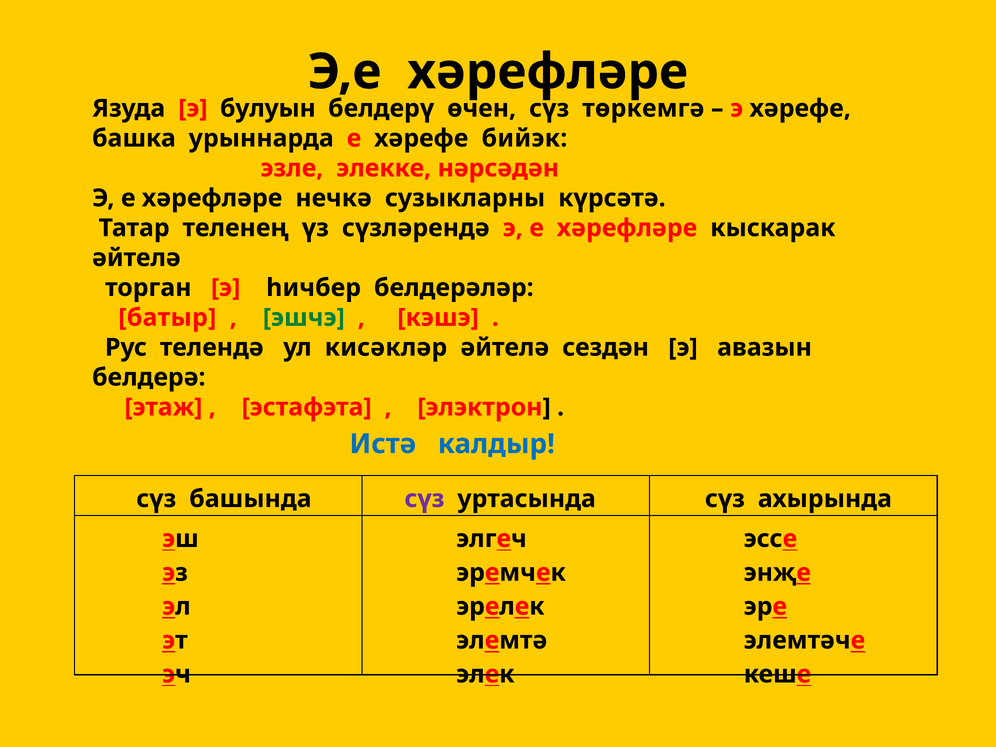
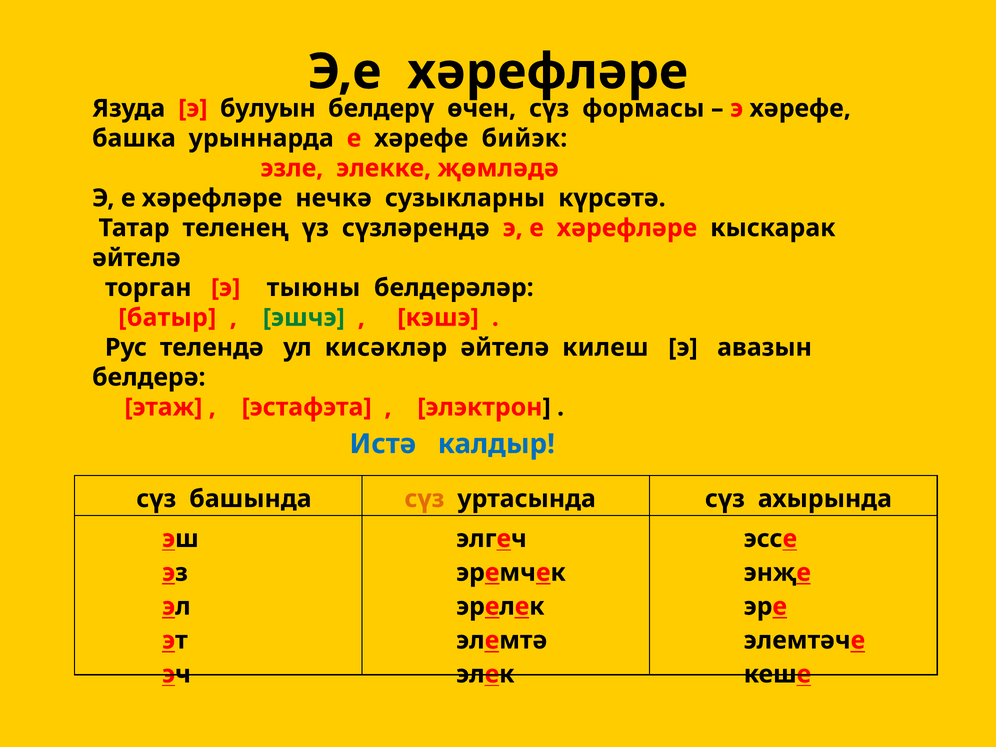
төркемгә: төркемгә -> формасы
нәрсәдән: нәрсәдән -> җөмләдә
һичбер: һичбер -> тыюны
сездән: сездән -> килеш
сүз at (424, 499) colour: purple -> orange
